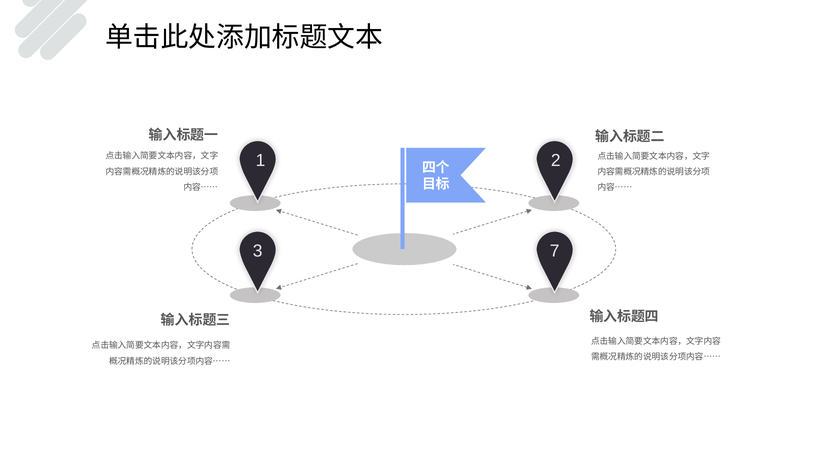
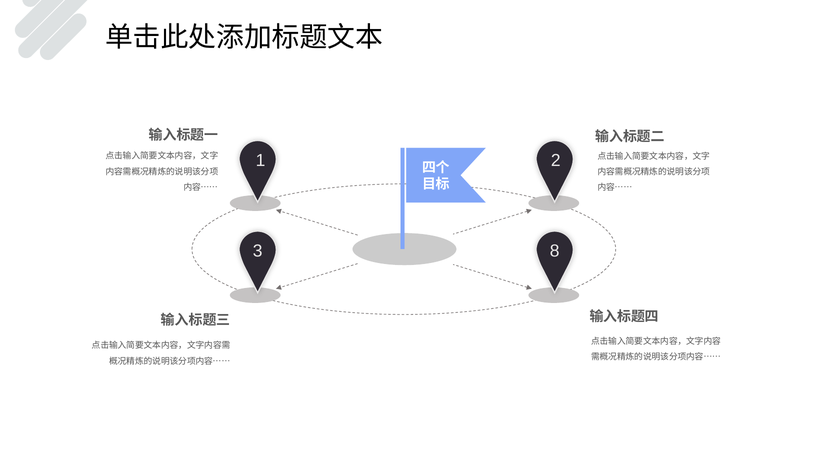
7: 7 -> 8
